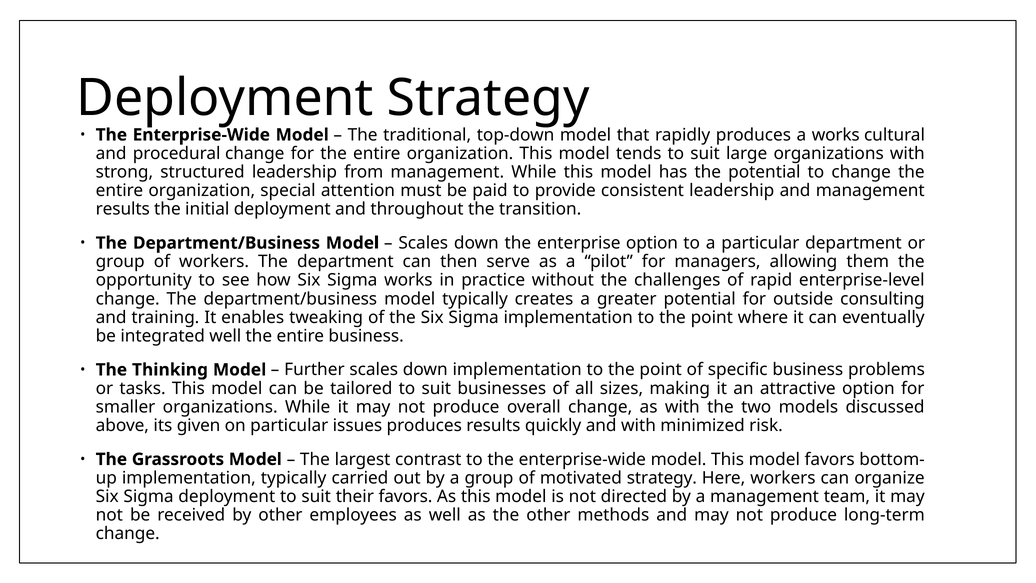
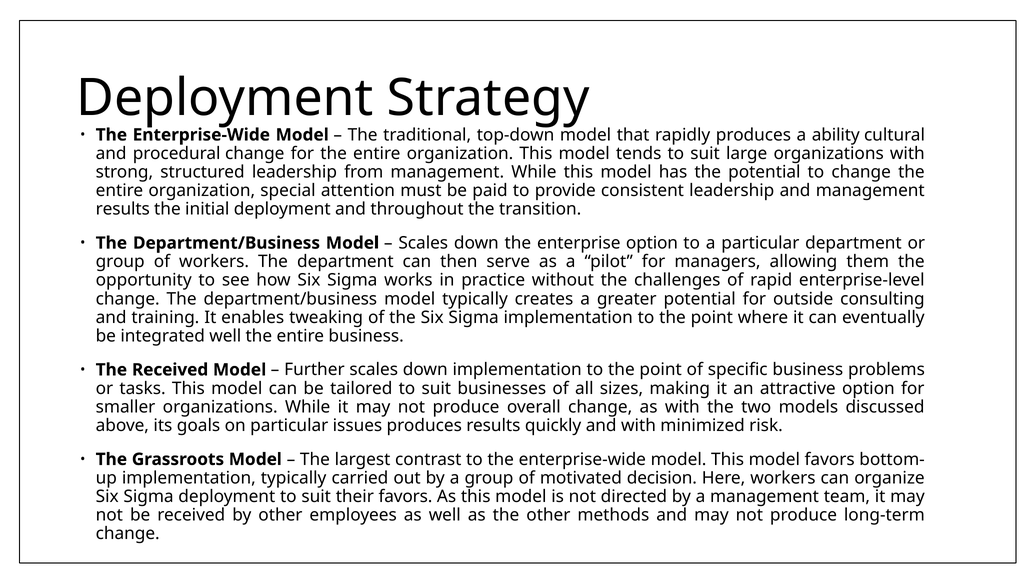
a works: works -> ability
The Thinking: Thinking -> Received
given: given -> goals
motivated strategy: strategy -> decision
